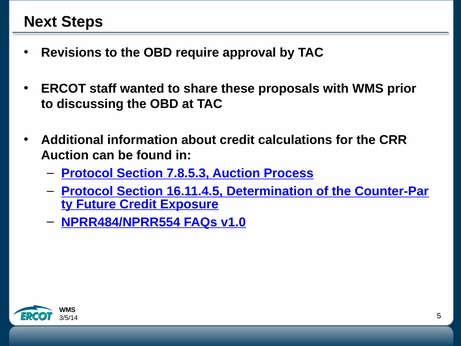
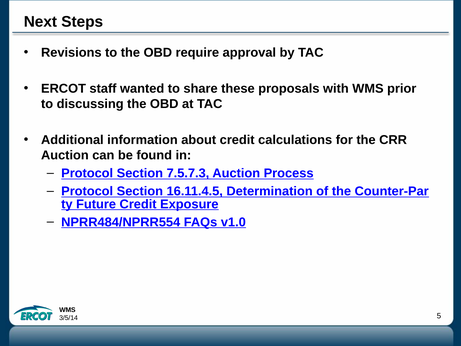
7.8.5.3: 7.8.5.3 -> 7.5.7.3
